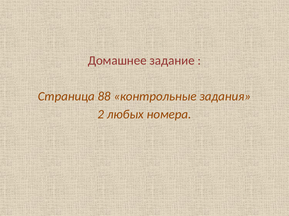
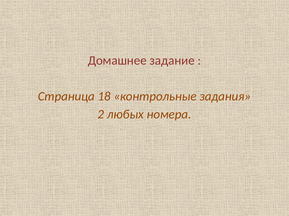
88: 88 -> 18
